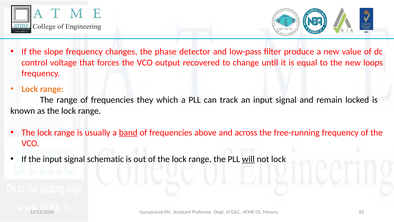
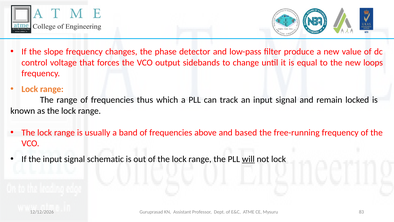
recovered: recovered -> sidebands
they: they -> thus
band underline: present -> none
across: across -> based
